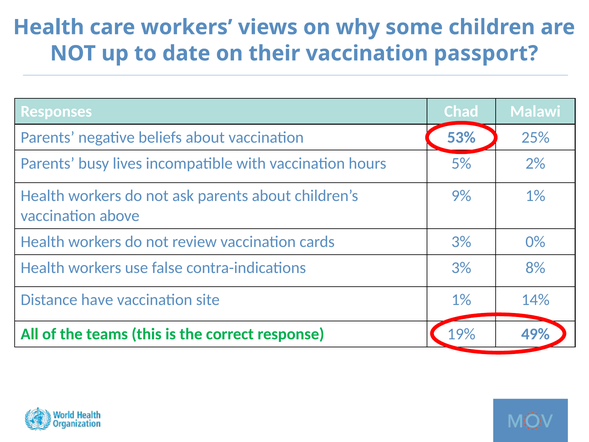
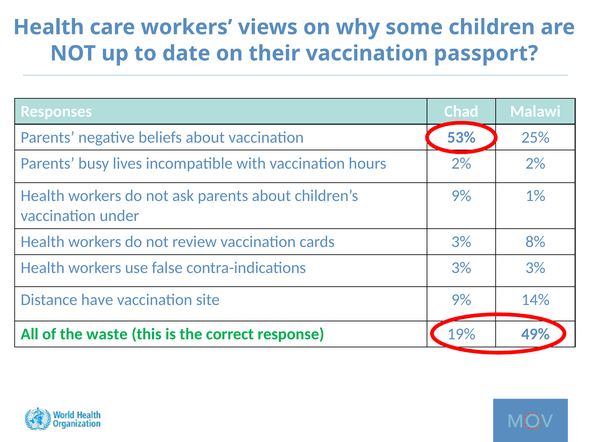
hours 5%: 5% -> 2%
above: above -> under
0%: 0% -> 8%
3% 8%: 8% -> 3%
site 1%: 1% -> 9%
teams: teams -> waste
